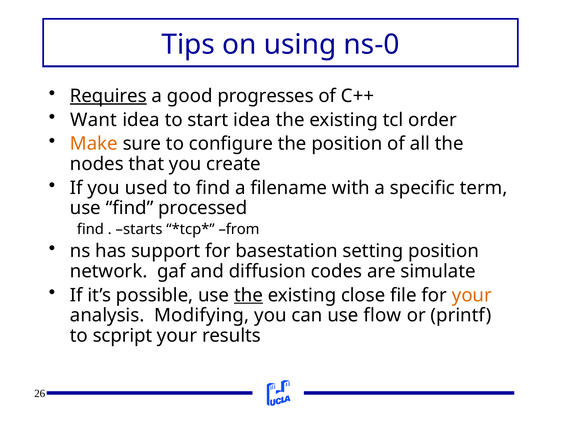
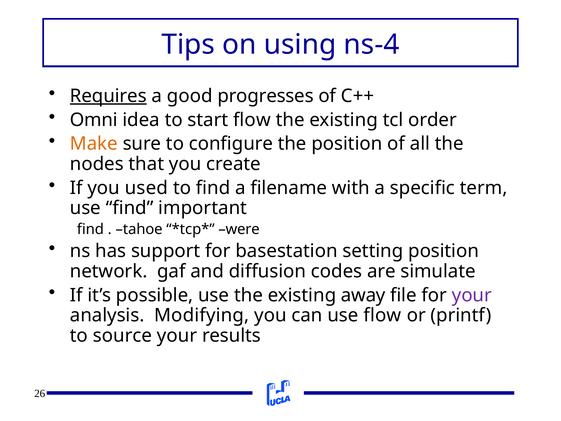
ns-0: ns-0 -> ns-4
Want: Want -> Omni
start idea: idea -> flow
processed: processed -> important
starts: starts -> tahoe
from: from -> were
the at (248, 295) underline: present -> none
close: close -> away
your at (472, 295) colour: orange -> purple
scpript: scpript -> source
